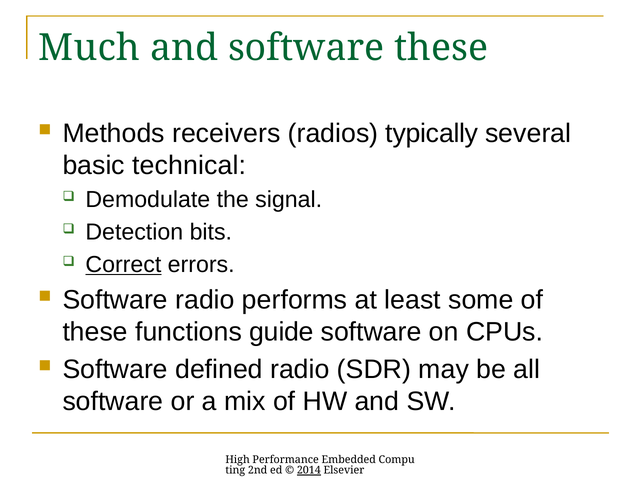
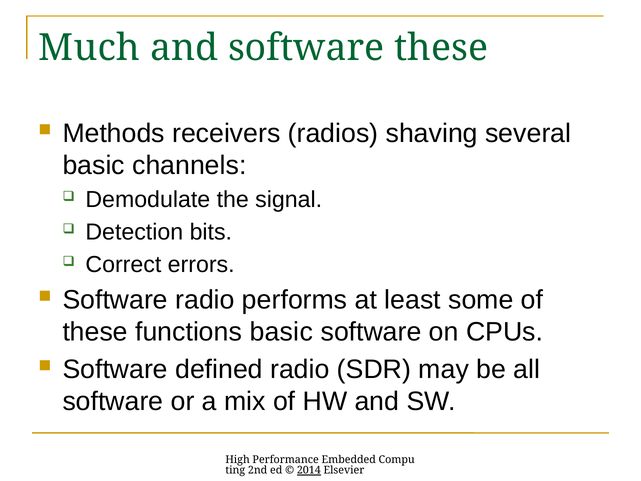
typically: typically -> shaving
technical: technical -> channels
Correct underline: present -> none
functions guide: guide -> basic
